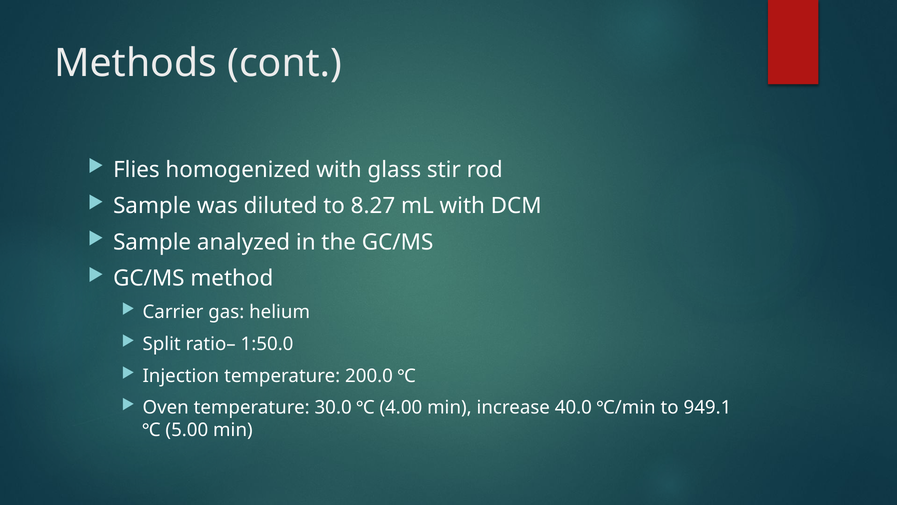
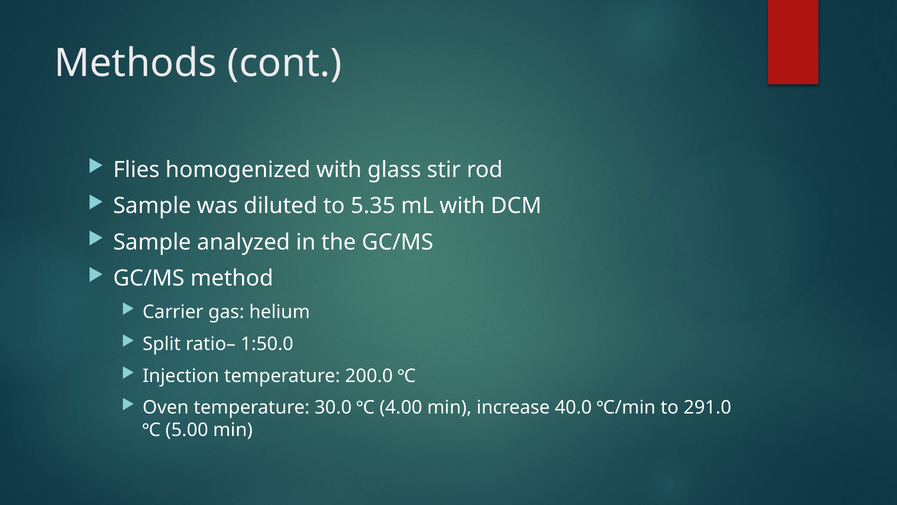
8.27: 8.27 -> 5.35
949.1: 949.1 -> 291.0
